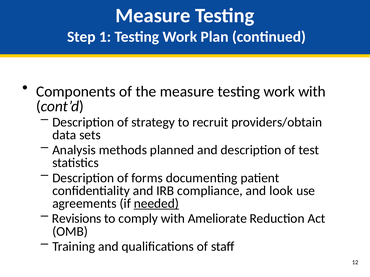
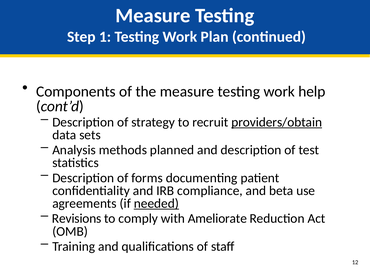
work with: with -> help
providers/obtain underline: none -> present
look: look -> beta
